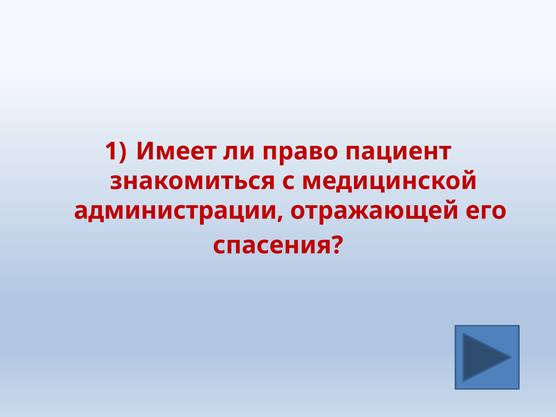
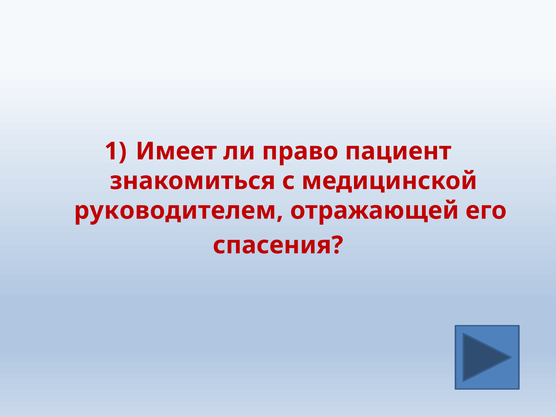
администрации: администрации -> руководителем
